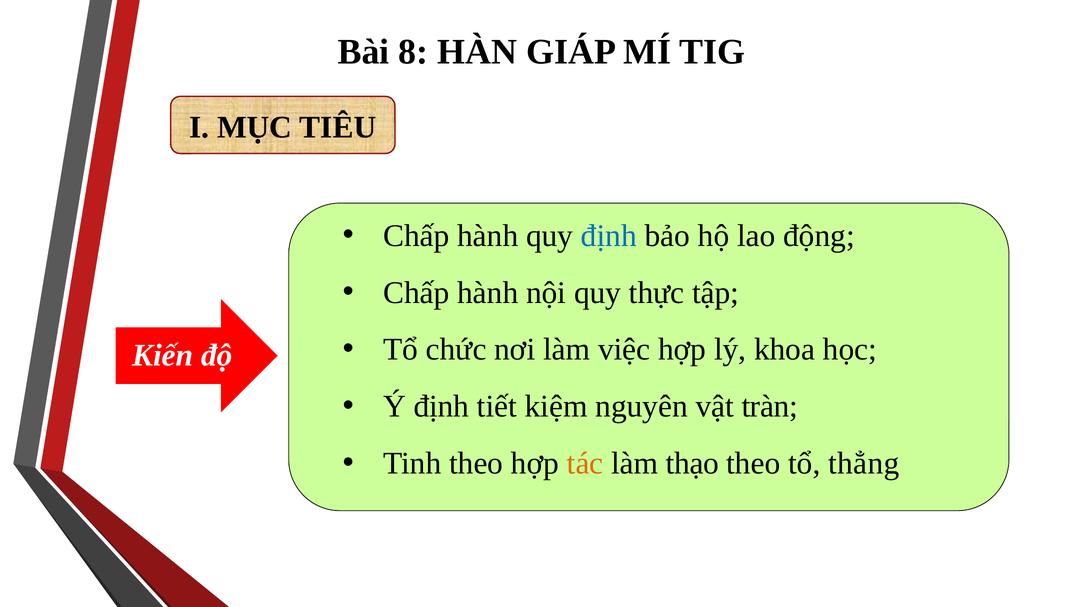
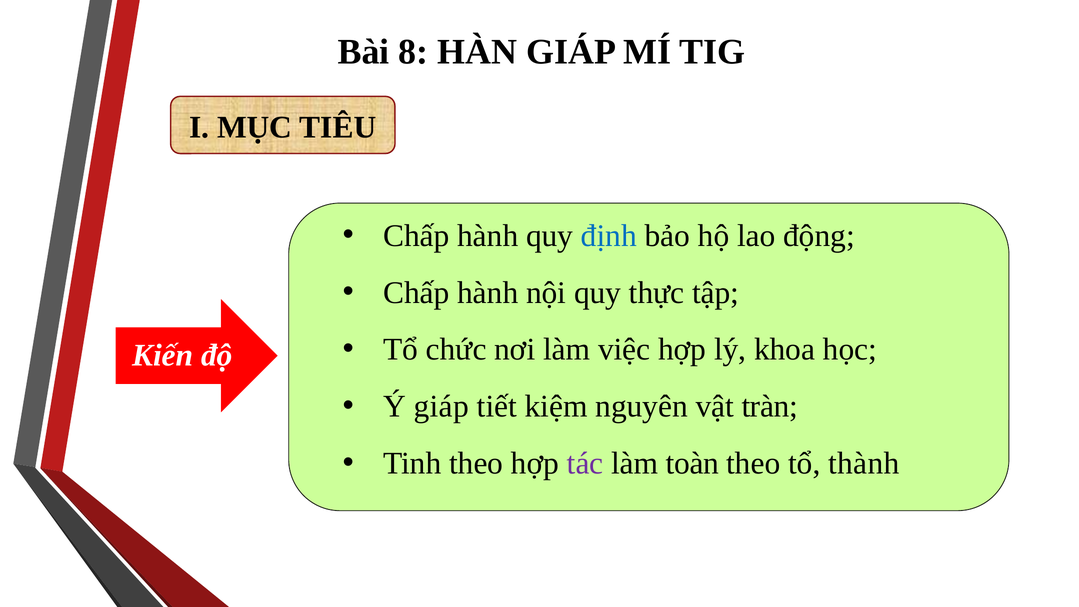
Ý định: định -> giáp
tác colour: orange -> purple
thạo: thạo -> toàn
thẳng: thẳng -> thành
